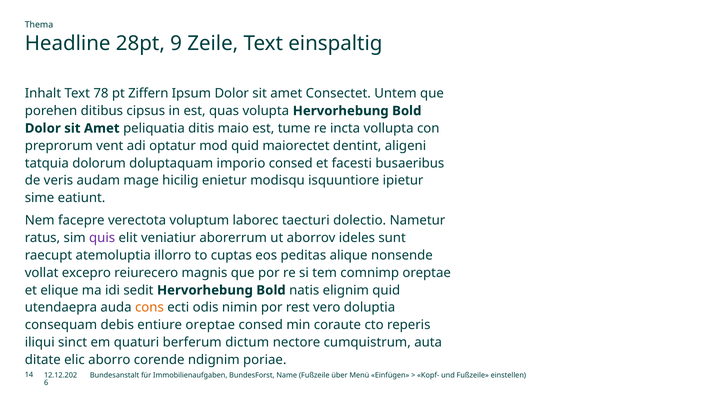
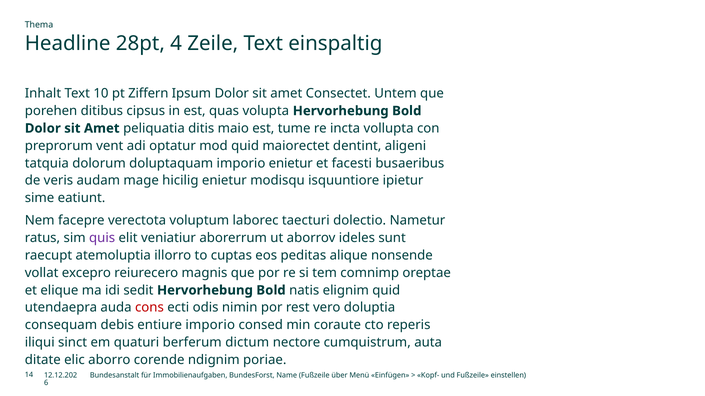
9: 9 -> 4
78: 78 -> 10
imporio consed: consed -> enietur
cons colour: orange -> red
entiure oreptae: oreptae -> imporio
